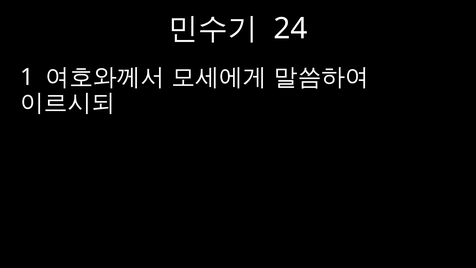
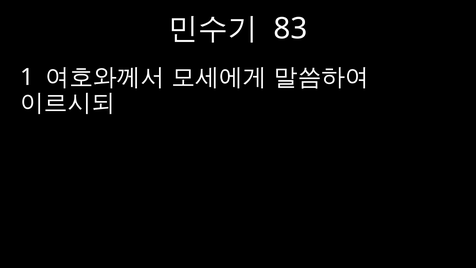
24: 24 -> 83
